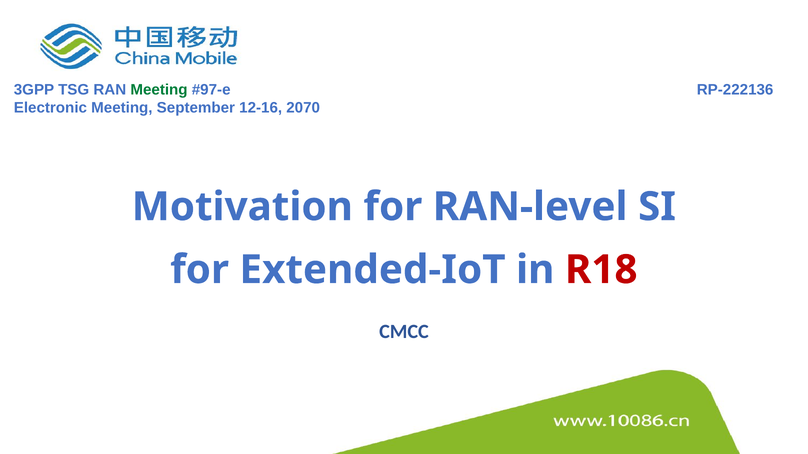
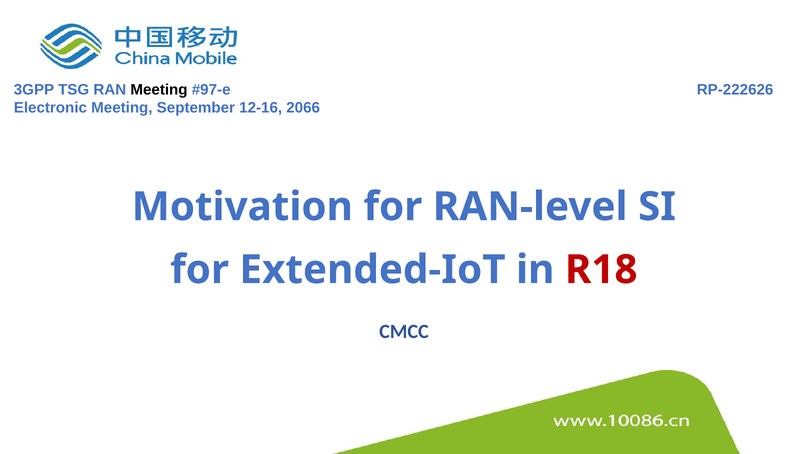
Meeting at (159, 90) colour: green -> black
RP-222136: RP-222136 -> RP-222626
2070: 2070 -> 2066
